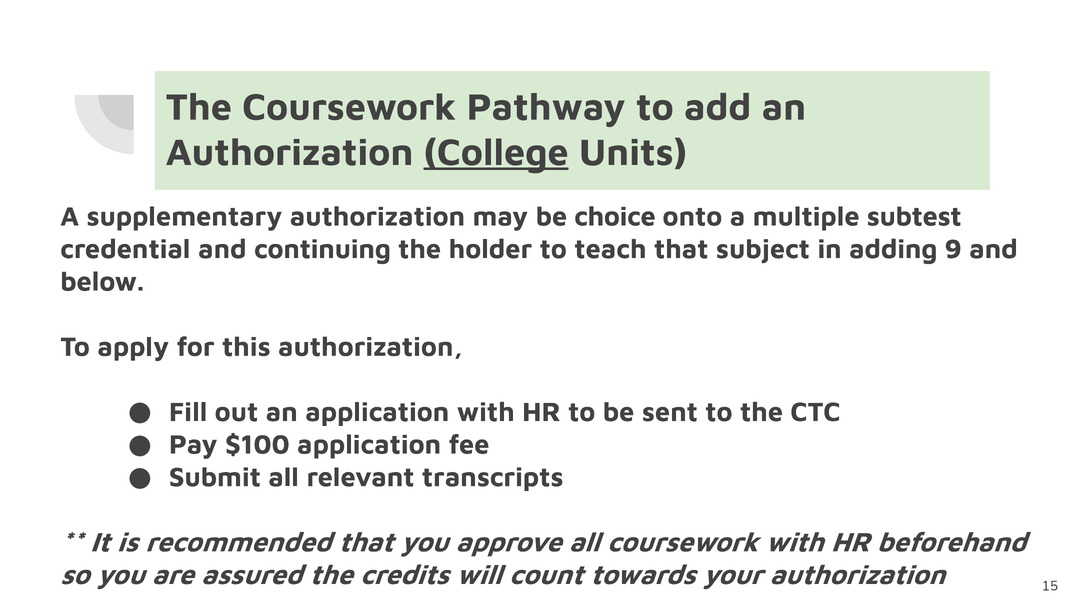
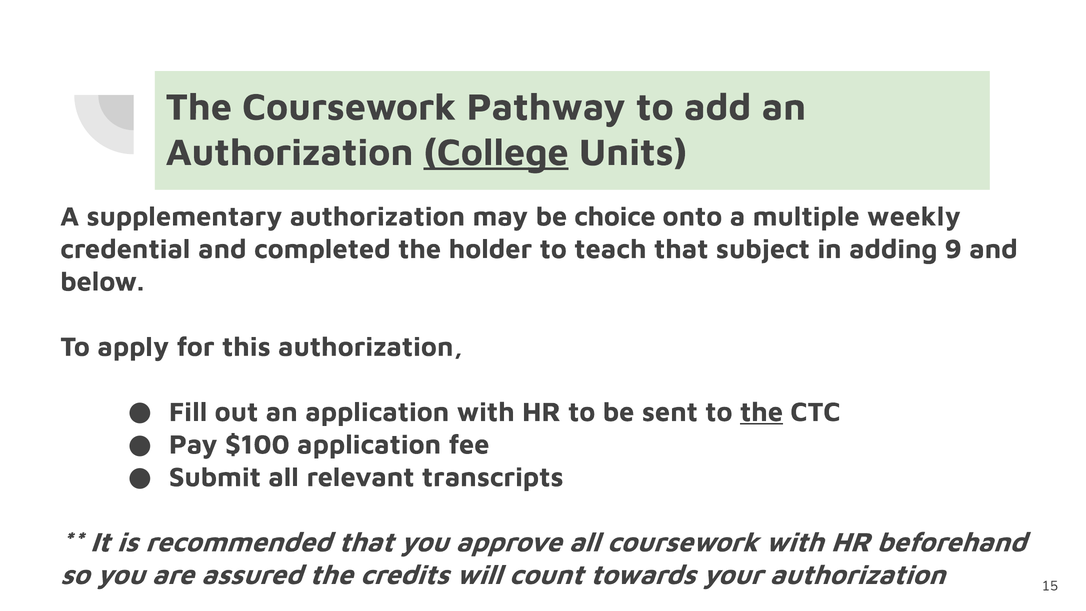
subtest: subtest -> weekly
continuing: continuing -> completed
the at (762, 412) underline: none -> present
